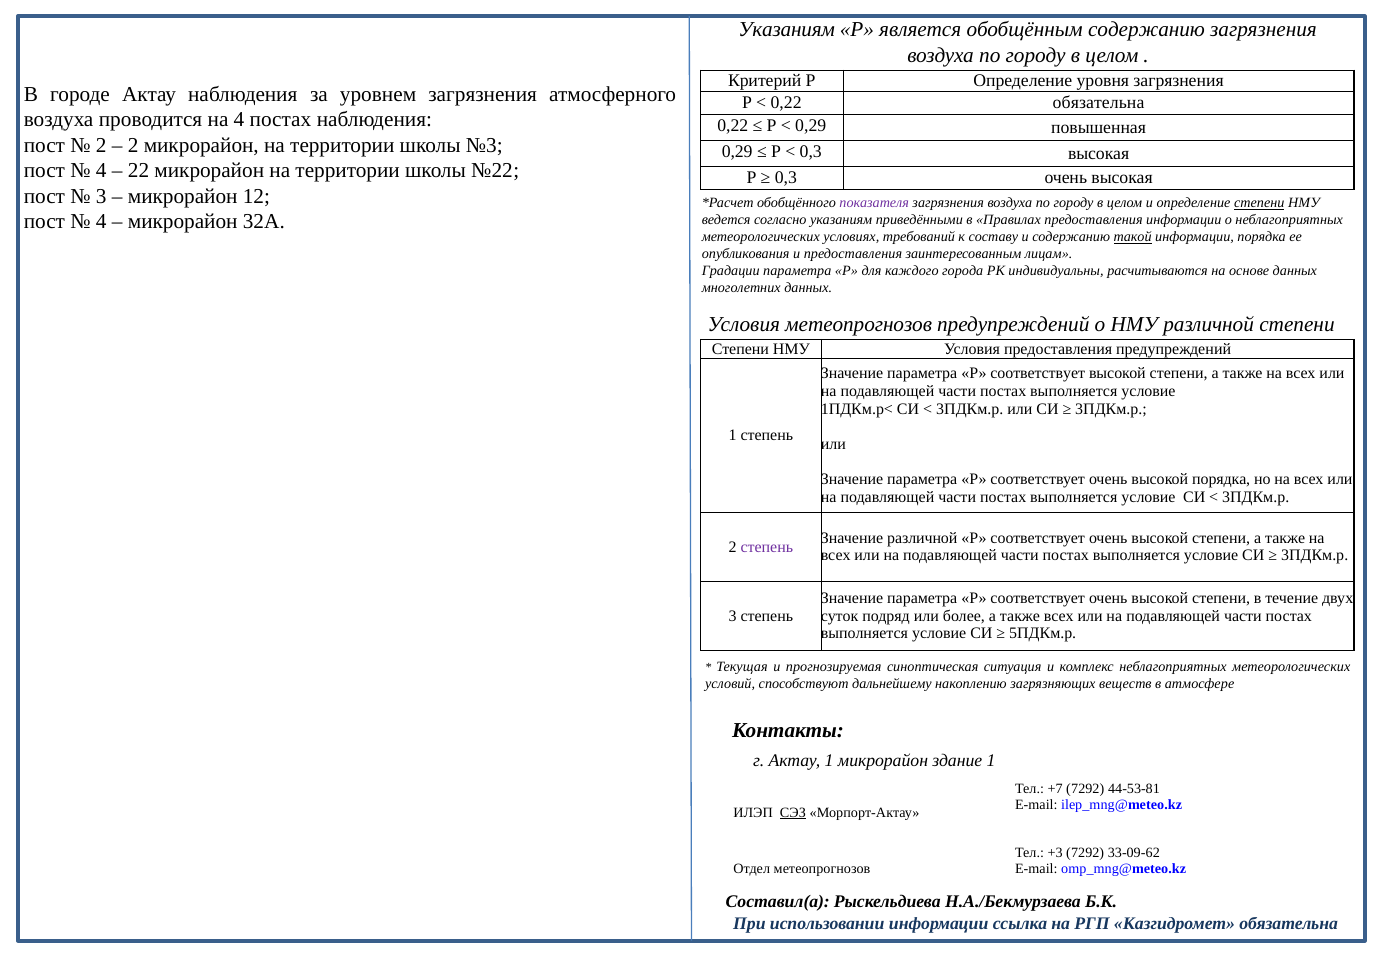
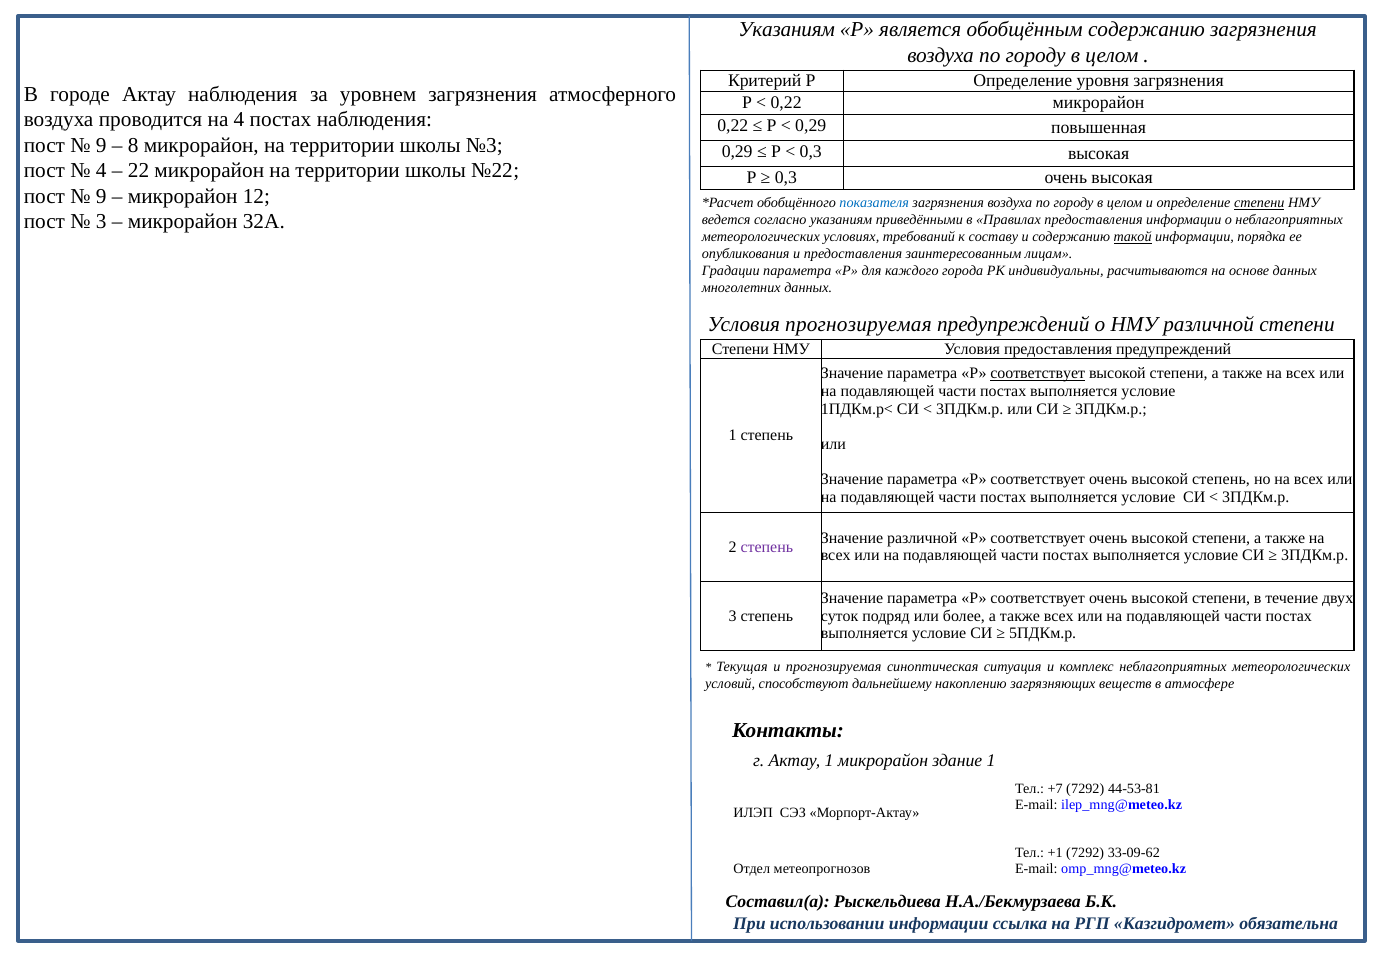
0,22 обязательна: обязательна -> микрорайон
2 at (101, 145): 2 -> 9
2 at (133, 145): 2 -> 8
3 at (101, 197): 3 -> 9
показателя colour: purple -> blue
4 at (101, 222): 4 -> 3
Условия метеопрогнозов: метеопрогнозов -> прогнозируемая
соответствует at (1038, 374) underline: none -> present
высокой порядка: порядка -> степень
СЭЗ underline: present -> none
+3: +3 -> +1
